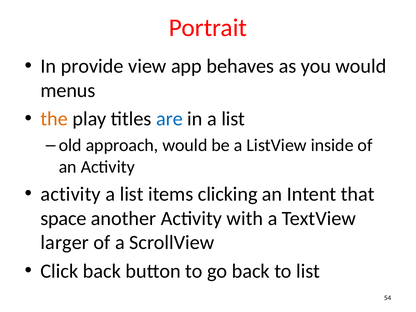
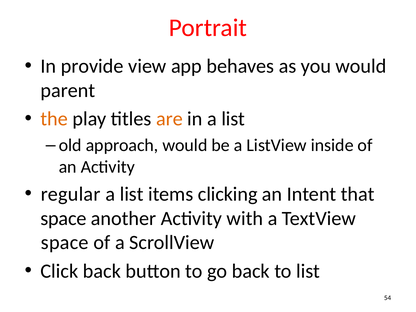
menus: menus -> parent
are colour: blue -> orange
activity at (71, 194): activity -> regular
larger at (65, 243): larger -> space
